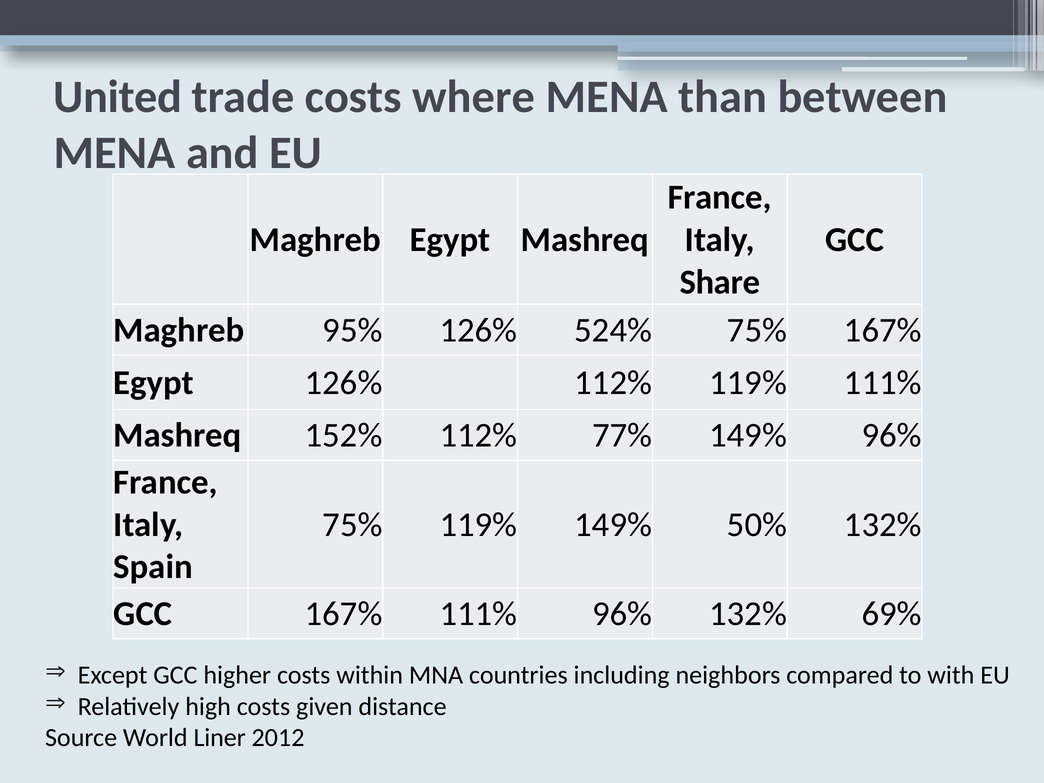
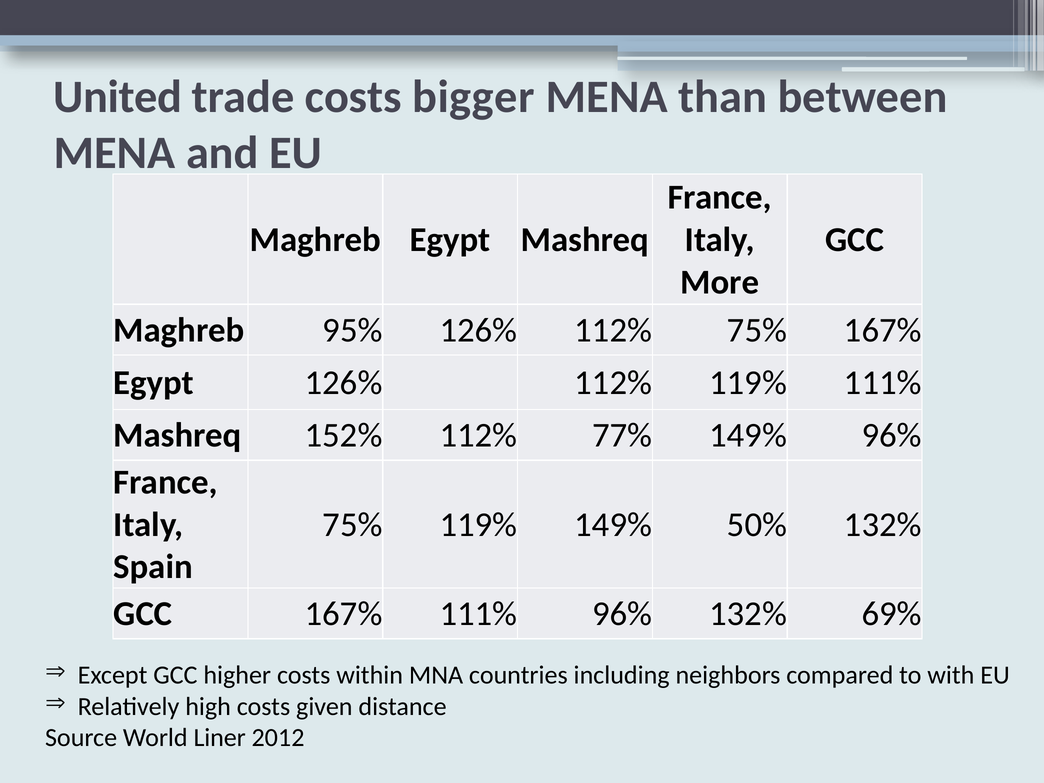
where: where -> bigger
Share: Share -> More
95% 126% 524%: 524% -> 112%
